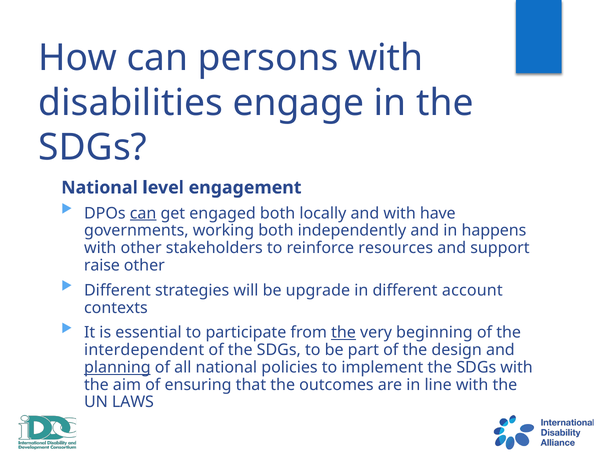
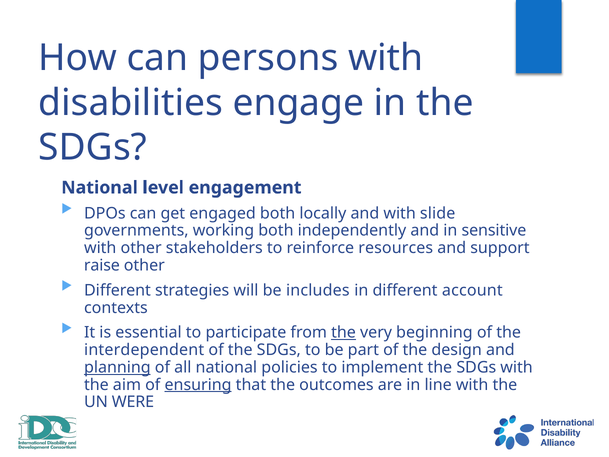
can at (143, 213) underline: present -> none
have: have -> slide
happens: happens -> sensitive
upgrade: upgrade -> includes
ensuring underline: none -> present
LAWS: LAWS -> WERE
